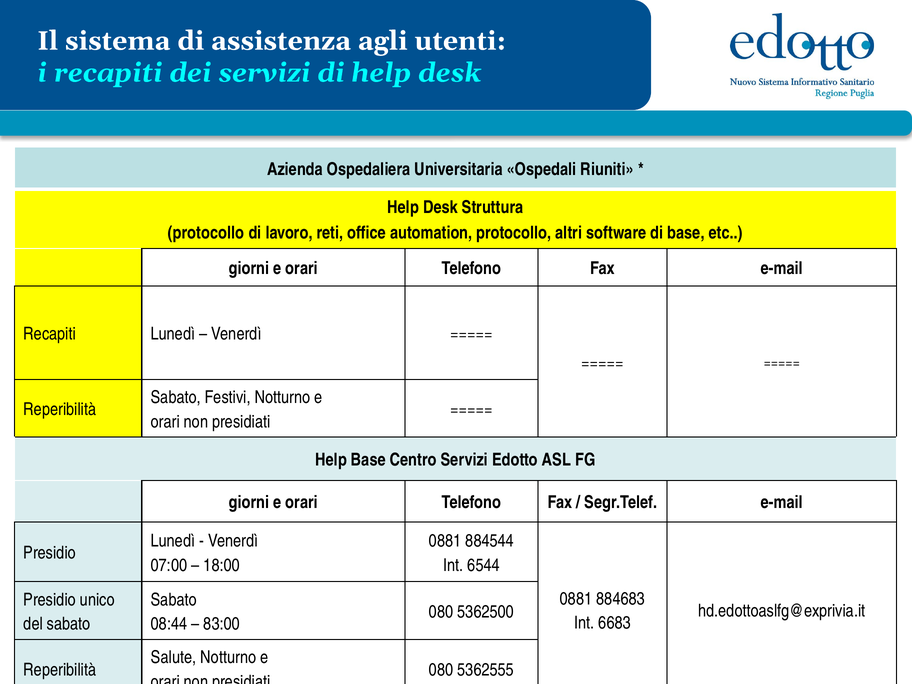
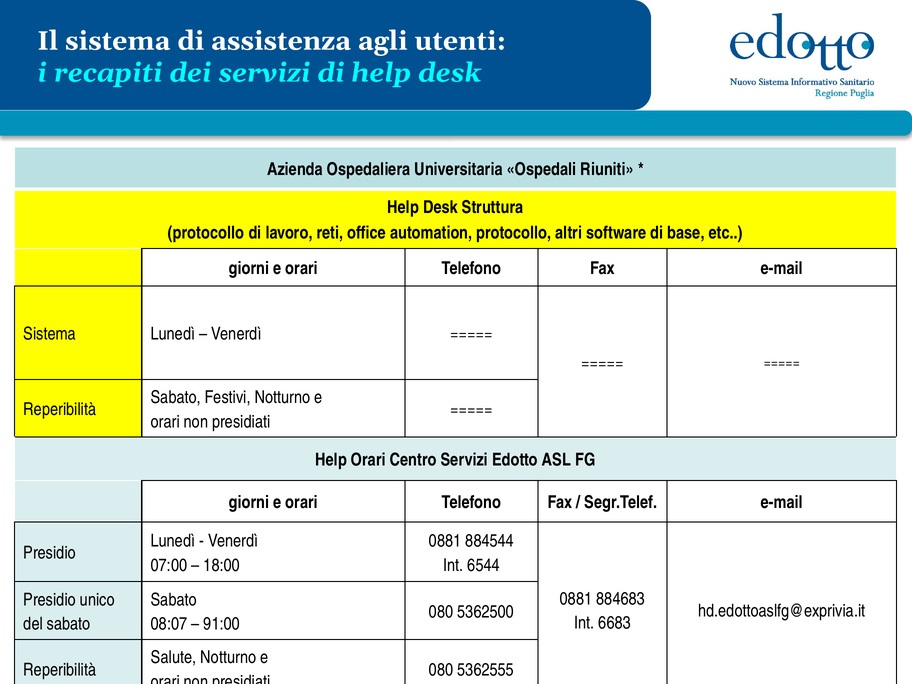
Recapiti at (50, 334): Recapiti -> Sistema
Help Base: Base -> Orari
08:44: 08:44 -> 08:07
83:00: 83:00 -> 91:00
